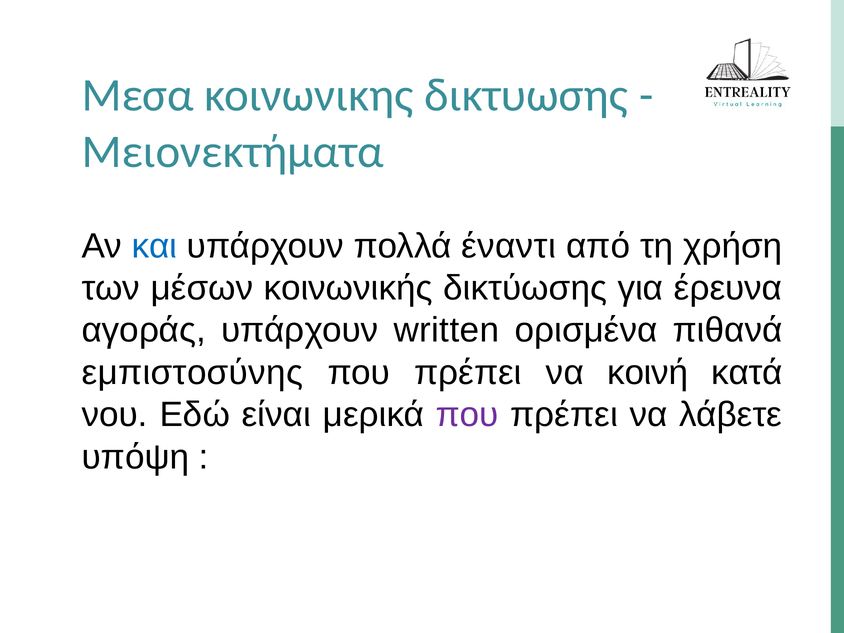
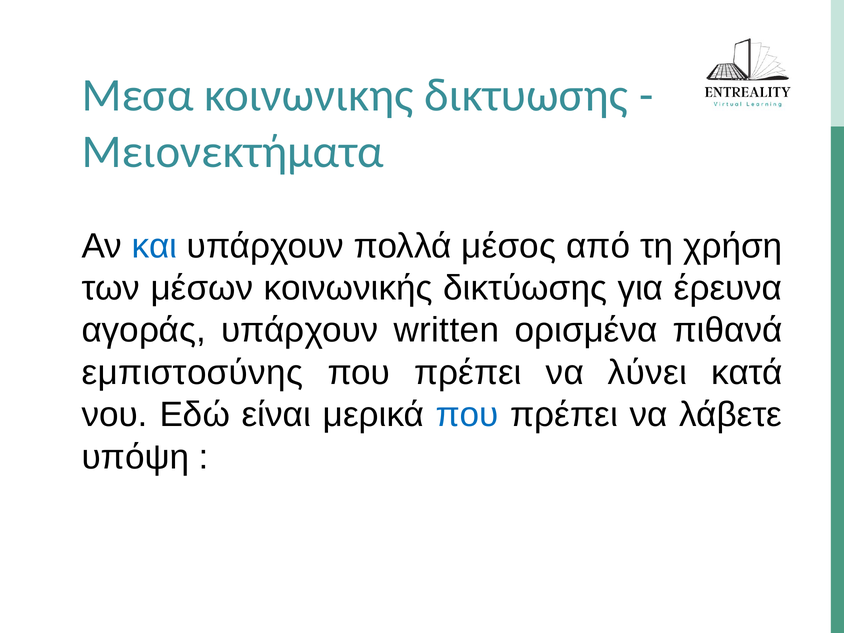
έναντι: έναντι -> μέσος
κοινή: κοινή -> λύνει
που at (467, 415) colour: purple -> blue
